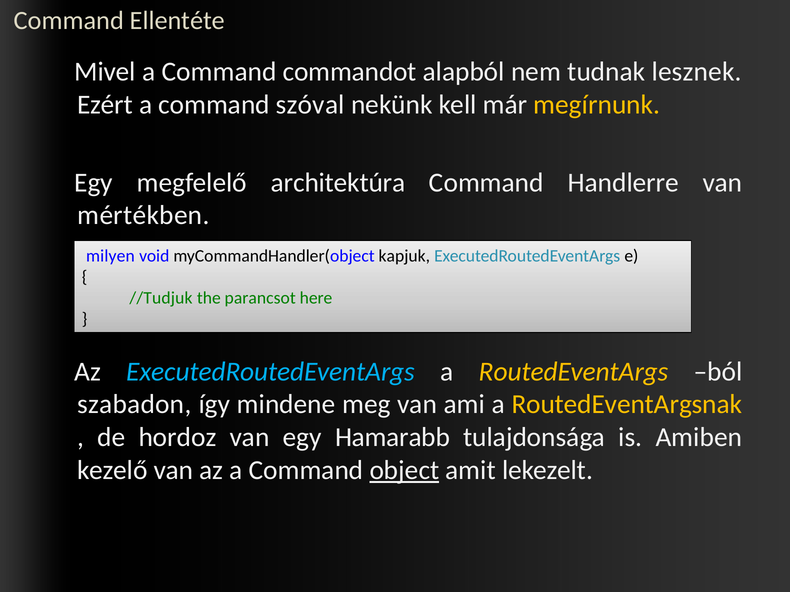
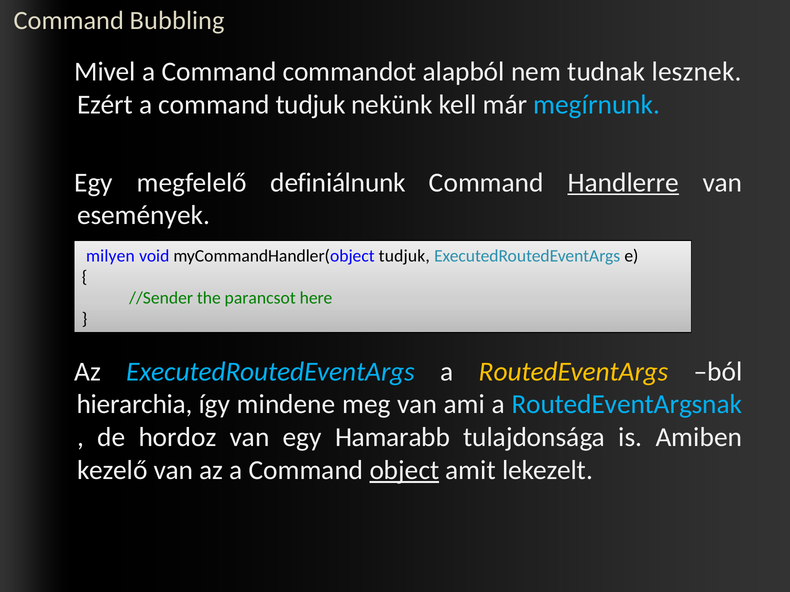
Ellentéte: Ellentéte -> Bubbling
command szóval: szóval -> tudjuk
megírnunk colour: yellow -> light blue
architektúra: architektúra -> definiálnunk
Handlerre underline: none -> present
mértékben: mértékben -> események
myCommandHandler(object kapjuk: kapjuk -> tudjuk
//Tudjuk: //Tudjuk -> //Sender
szabadon: szabadon -> hierarchia
RoutedEventArgsnak colour: yellow -> light blue
